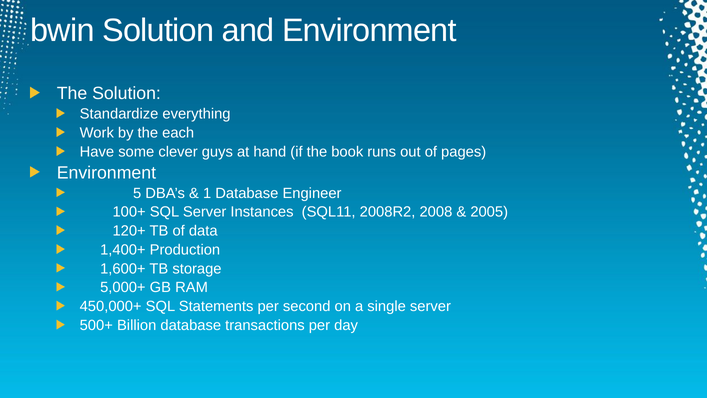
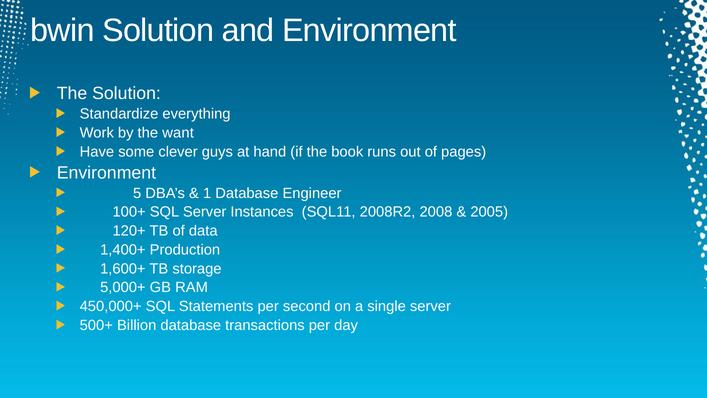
each: each -> want
